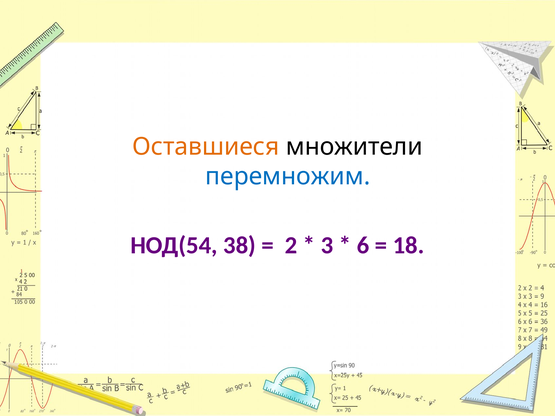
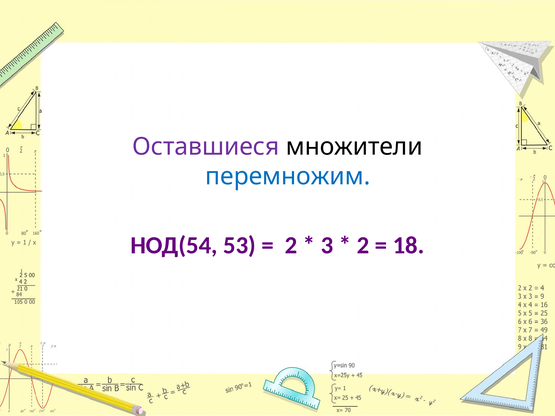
Оставшиеся colour: orange -> purple
38: 38 -> 53
6 at (363, 245): 6 -> 2
